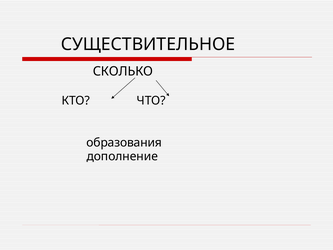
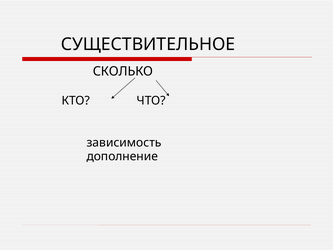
образования: образования -> зависимость
